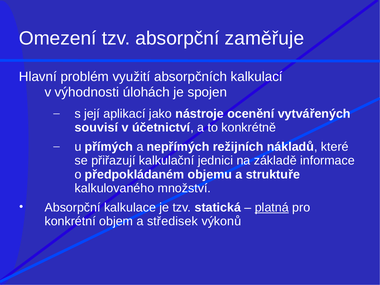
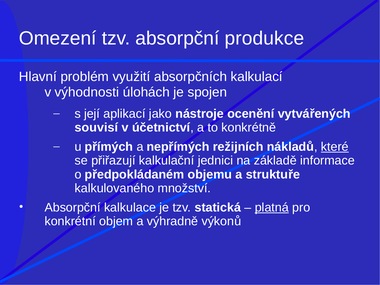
zaměřuje: zaměřuje -> produkce
které underline: none -> present
středisek: středisek -> výhradně
